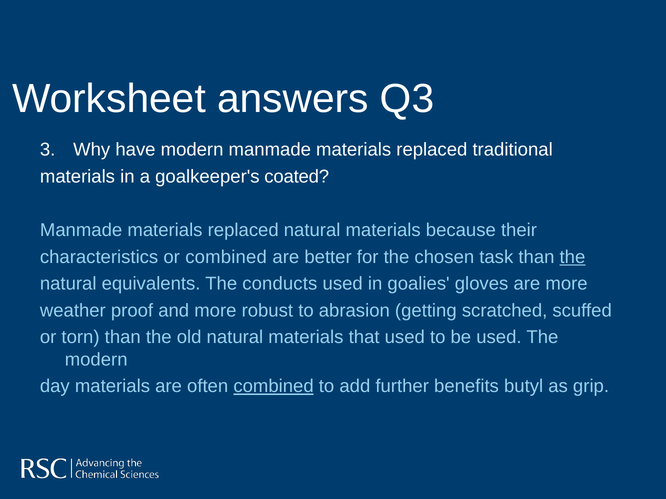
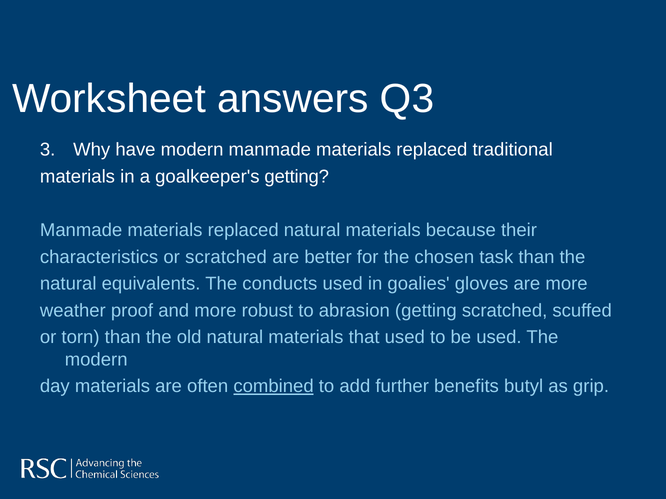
goalkeeper's coated: coated -> getting
or combined: combined -> scratched
the at (572, 257) underline: present -> none
